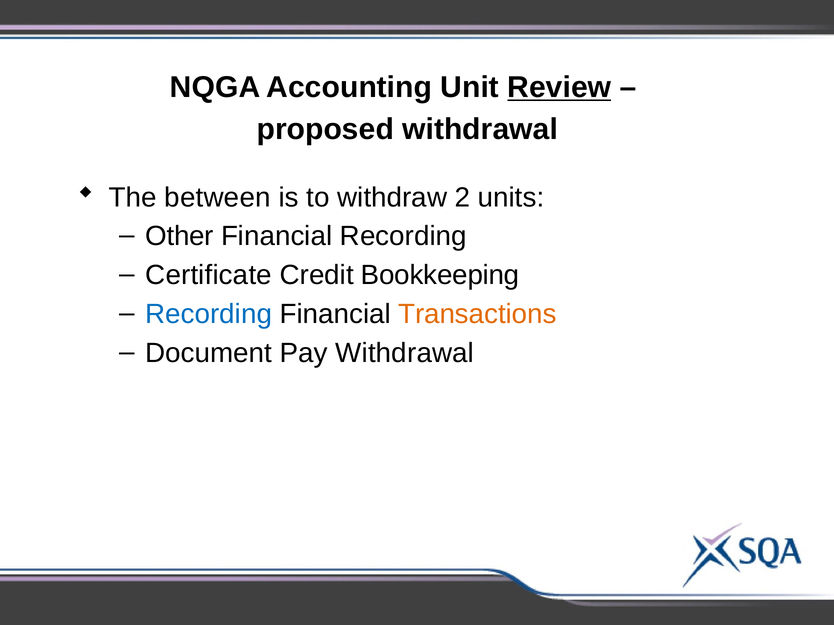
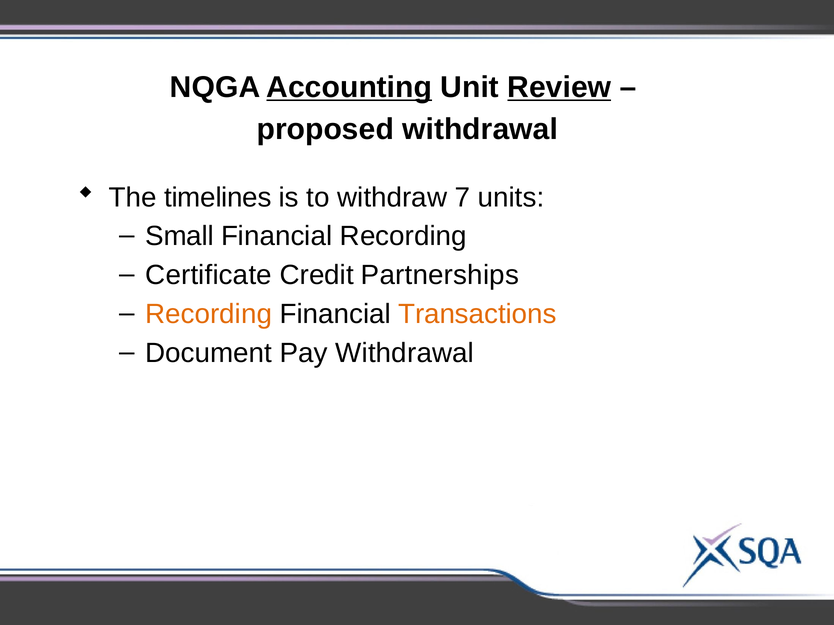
Accounting underline: none -> present
between: between -> timelines
2: 2 -> 7
Other: Other -> Small
Bookkeeping: Bookkeeping -> Partnerships
Recording at (209, 314) colour: blue -> orange
